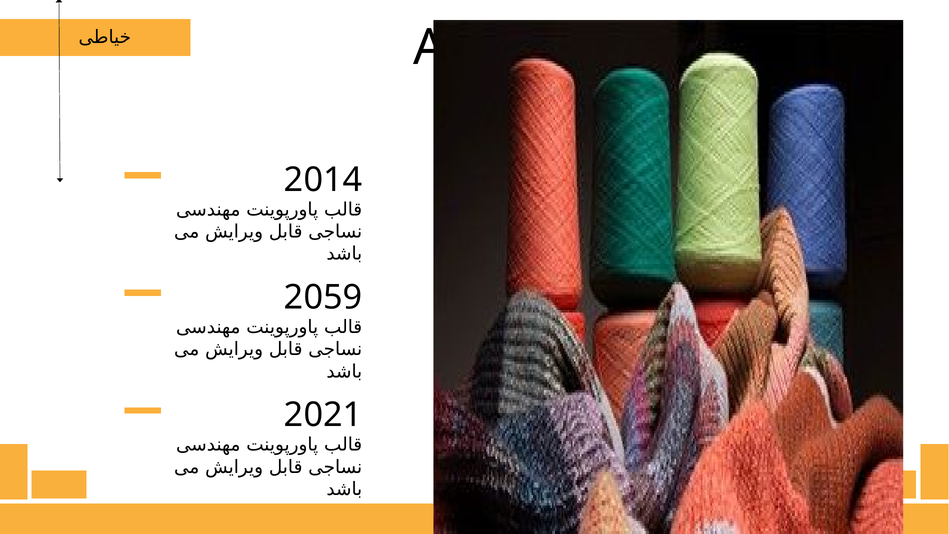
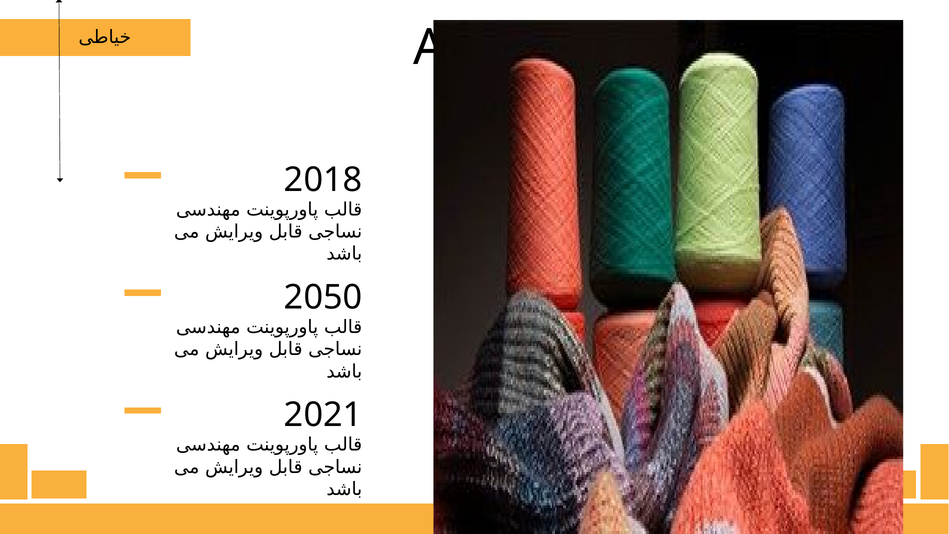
2014: 2014 -> 2018
2059: 2059 -> 2050
